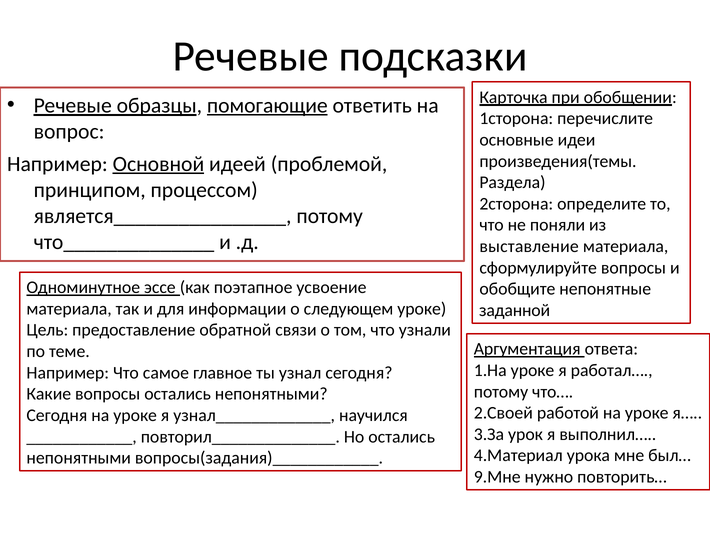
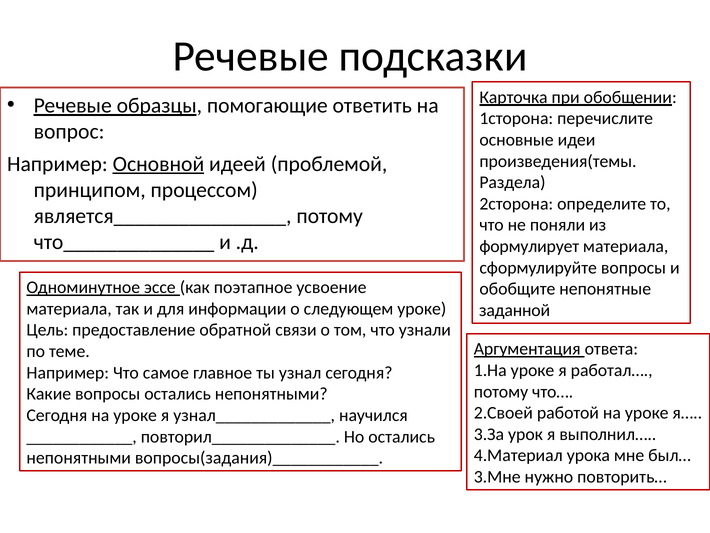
помогающие underline: present -> none
выставление: выставление -> формулирует
9.Мне: 9.Мне -> 3.Мне
